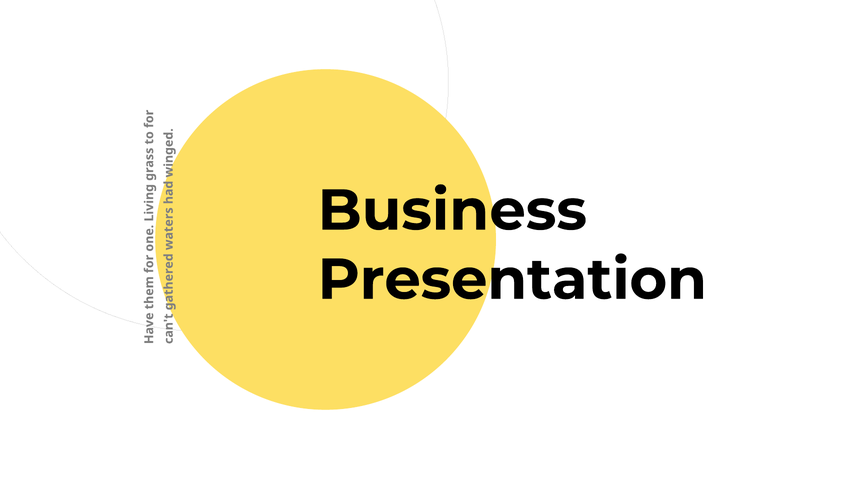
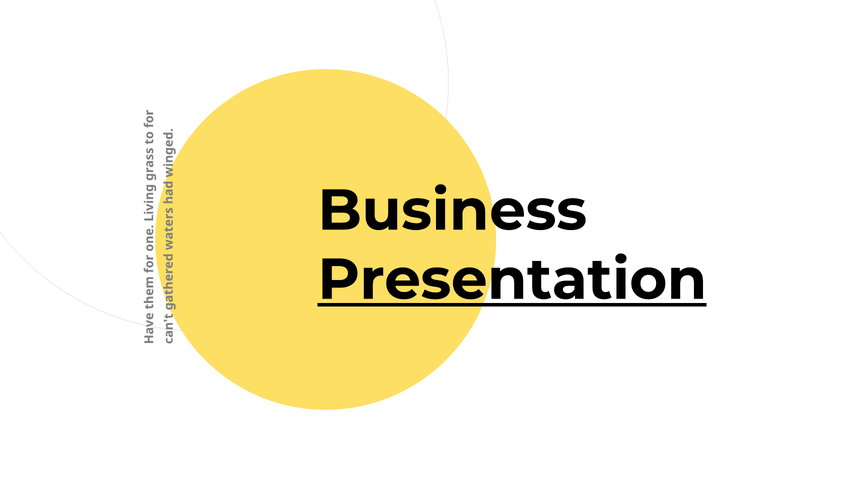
Presentation underline: none -> present
